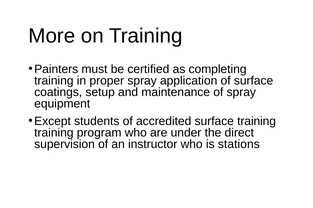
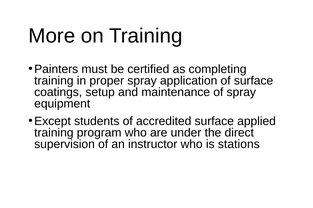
surface training: training -> applied
